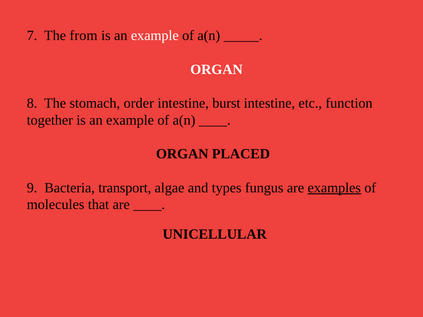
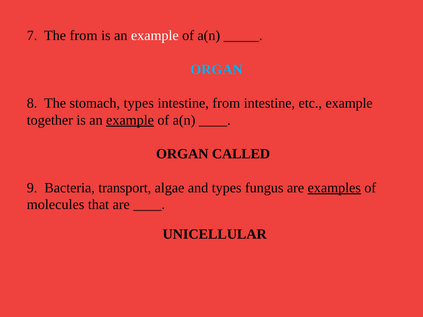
ORGAN at (217, 69) colour: white -> light blue
stomach order: order -> types
intestine burst: burst -> from
etc function: function -> example
example at (130, 120) underline: none -> present
PLACED: PLACED -> CALLED
